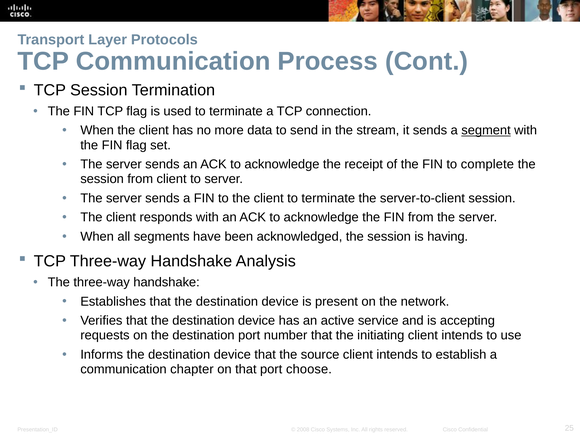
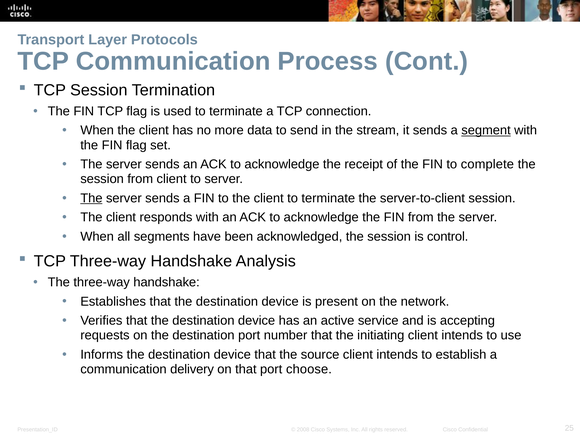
The at (91, 198) underline: none -> present
having: having -> control
chapter: chapter -> delivery
